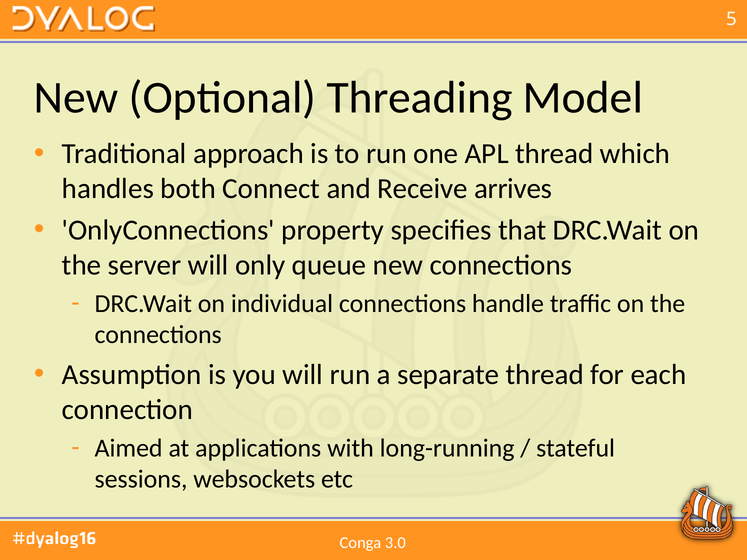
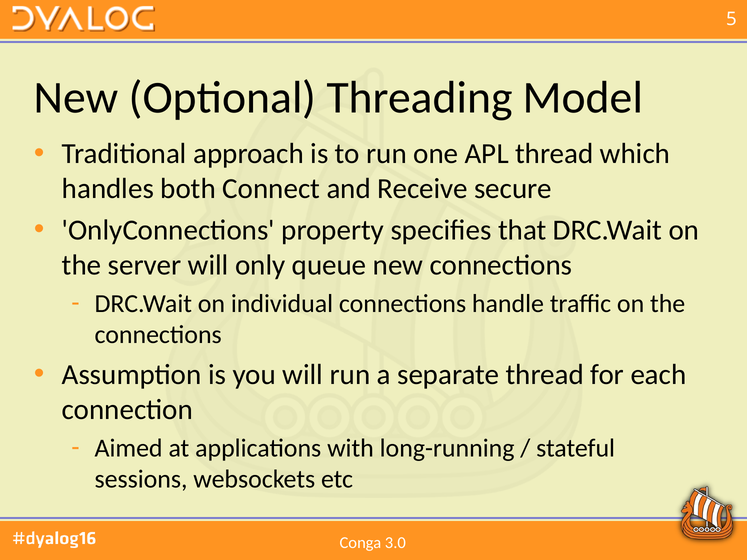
arrives: arrives -> secure
